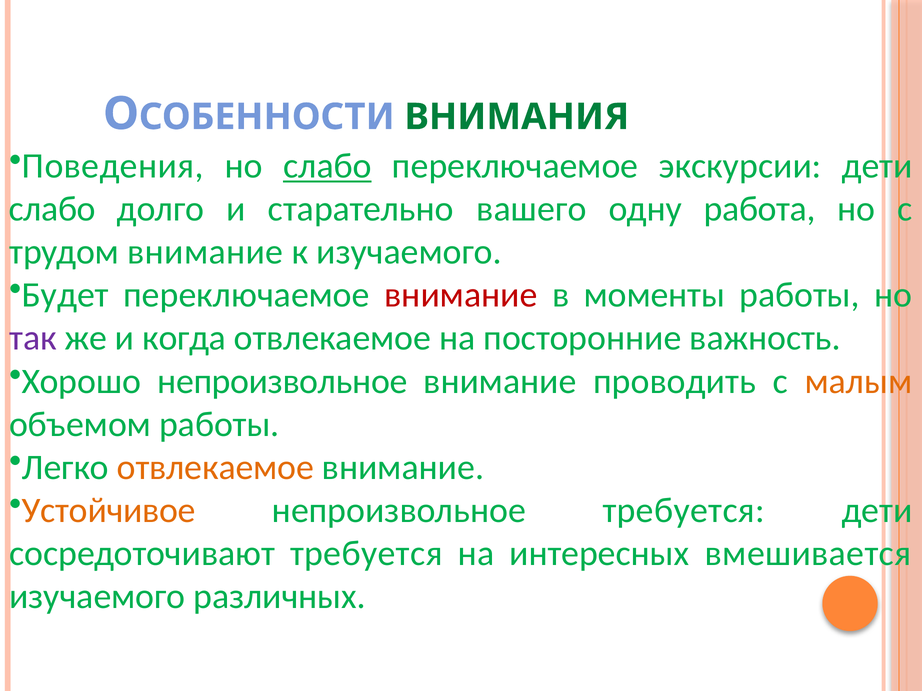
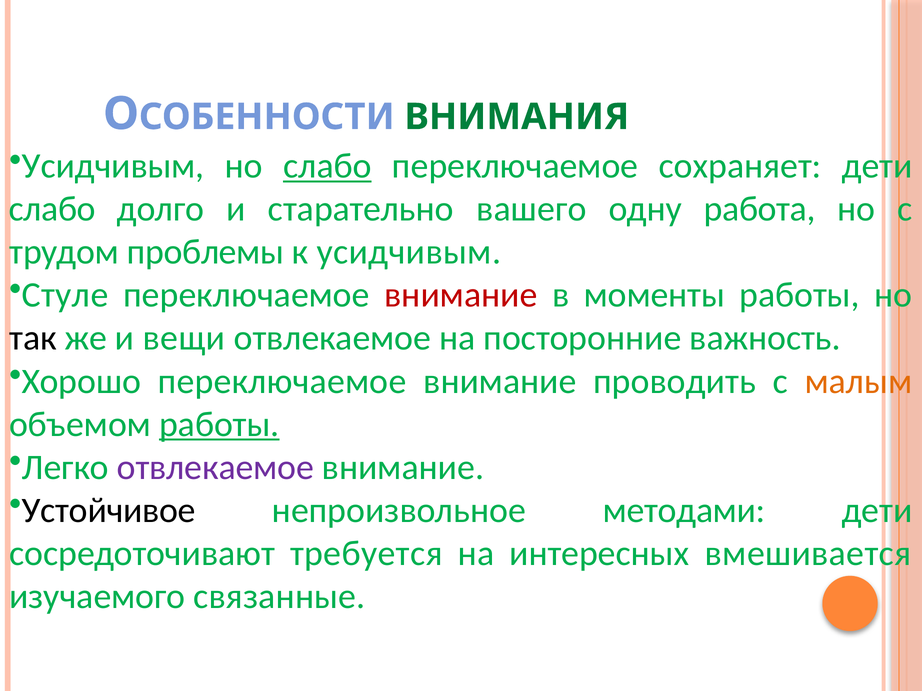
Поведения at (113, 166): Поведения -> Усидчивым
экскурсии: экскурсии -> сохраняет
трудом внимание: внимание -> проблемы
к изучаемого: изучаемого -> усидчивым
Будет: Будет -> Стуле
так colour: purple -> black
когда: когда -> вещи
Хорошо непроизвольное: непроизвольное -> переключаемое
работы at (219, 425) underline: none -> present
отвлекаемое at (215, 468) colour: orange -> purple
Устойчивое colour: orange -> black
непроизвольное требуется: требуется -> методами
различных: различных -> связанные
